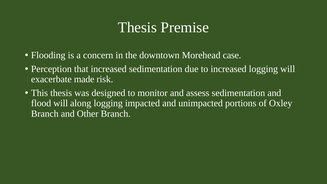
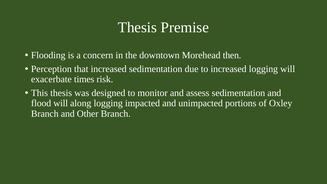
case: case -> then
made: made -> times
